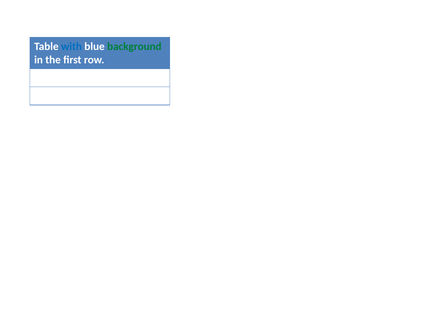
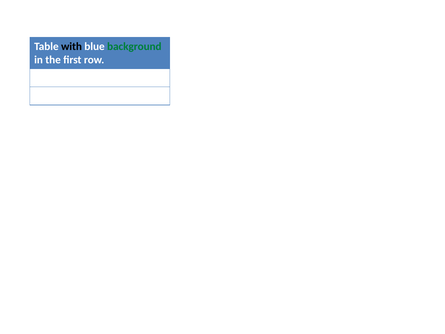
with colour: blue -> black
